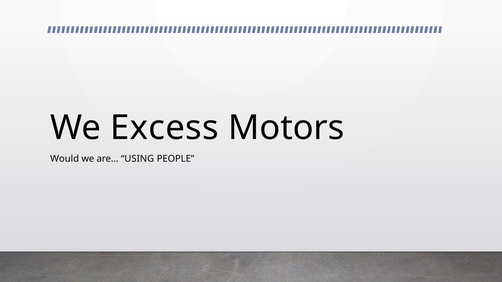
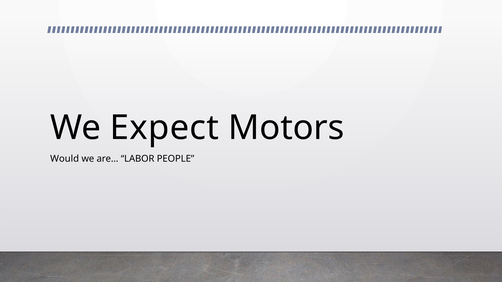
Excess: Excess -> Expect
USING: USING -> LABOR
